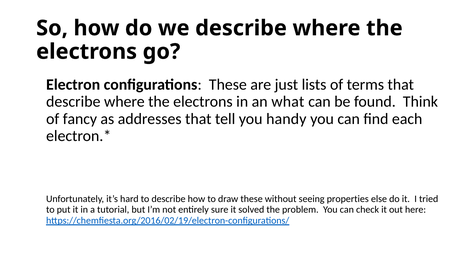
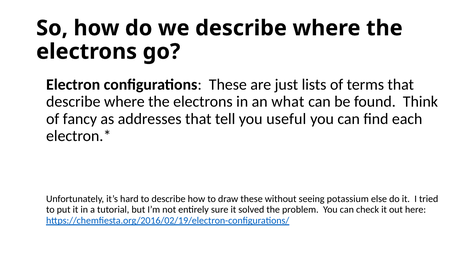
handy: handy -> useful
properties: properties -> potassium
